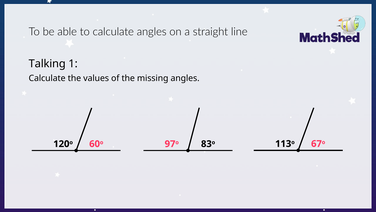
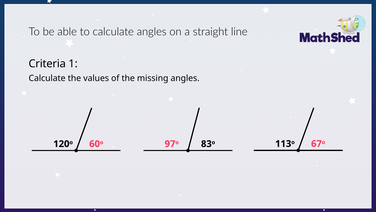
Talking: Talking -> Criteria
